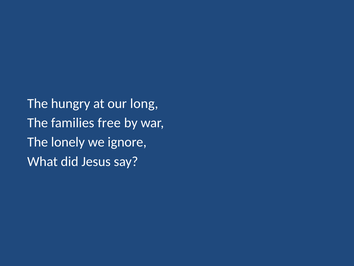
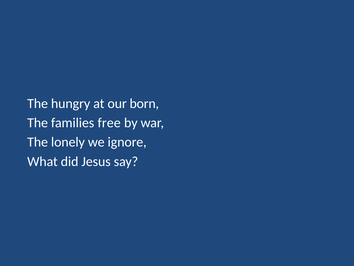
long: long -> born
